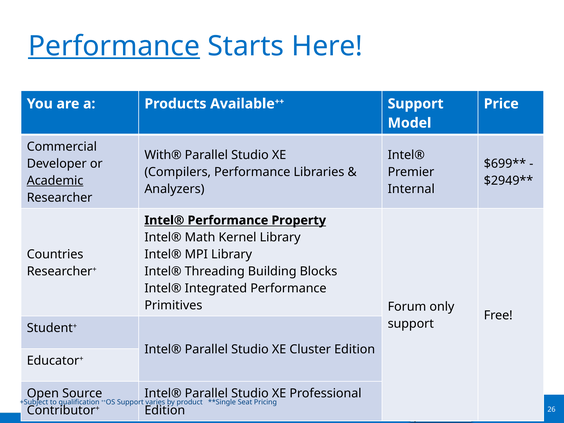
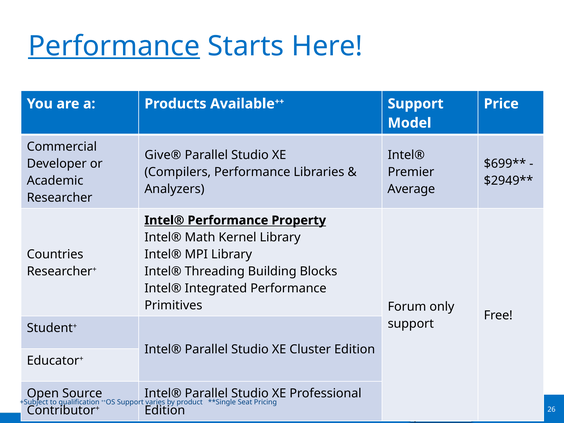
With®: With® -> Give®
Academic underline: present -> none
Internal: Internal -> Average
